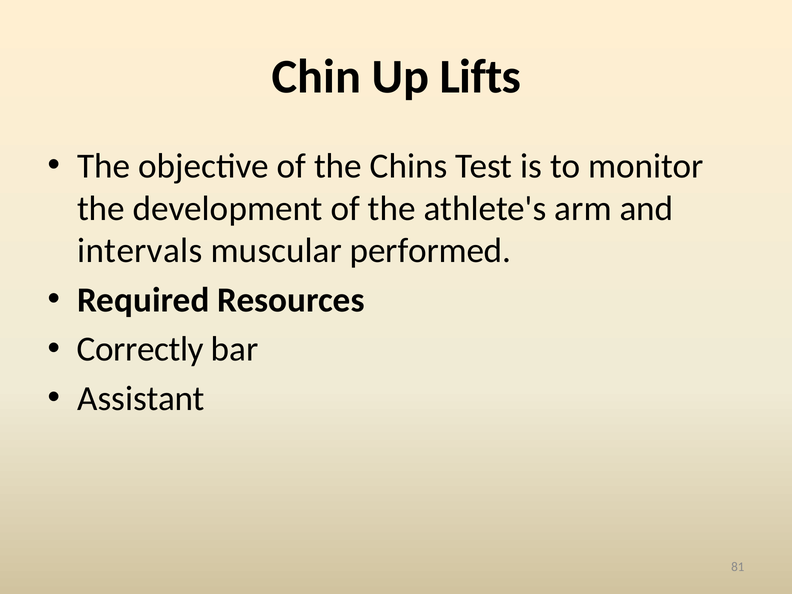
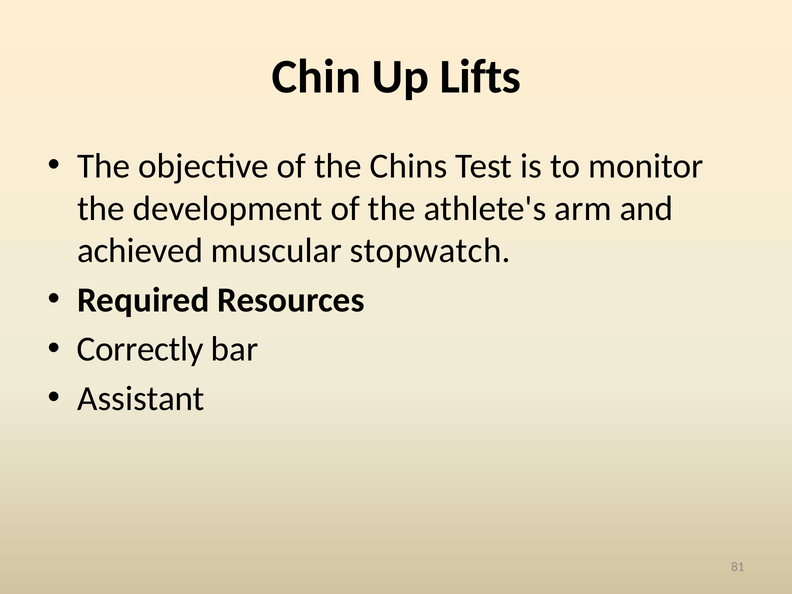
intervals: intervals -> achieved
performed: performed -> stopwatch
